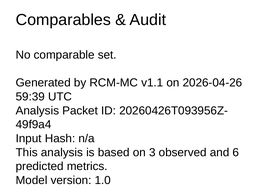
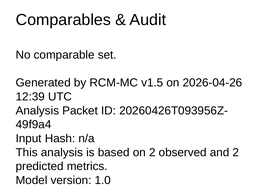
v1.1: v1.1 -> v1.5
59:39: 59:39 -> 12:39
on 3: 3 -> 2
and 6: 6 -> 2
